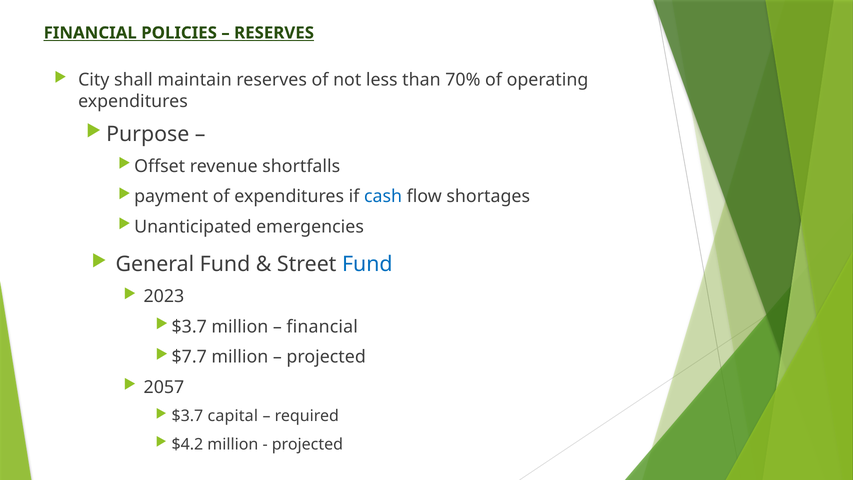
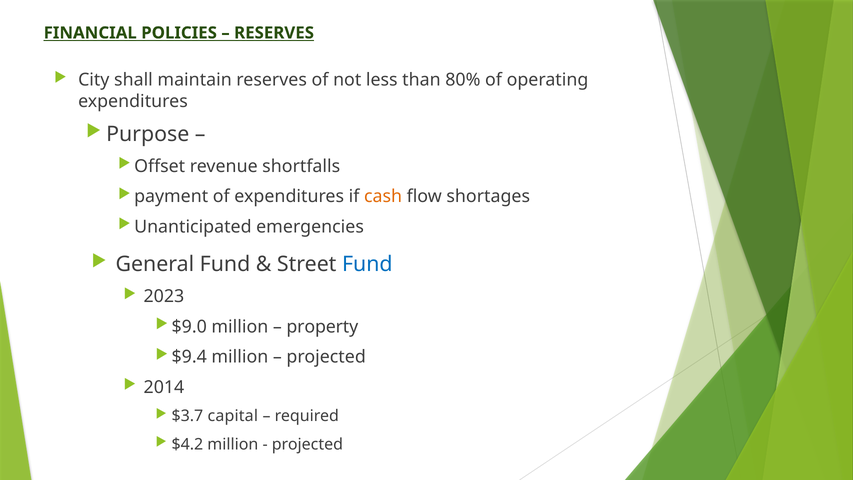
70%: 70% -> 80%
cash colour: blue -> orange
$3.7 at (189, 327): $3.7 -> $9.0
financial at (322, 327): financial -> property
$7.7: $7.7 -> $9.4
2057: 2057 -> 2014
